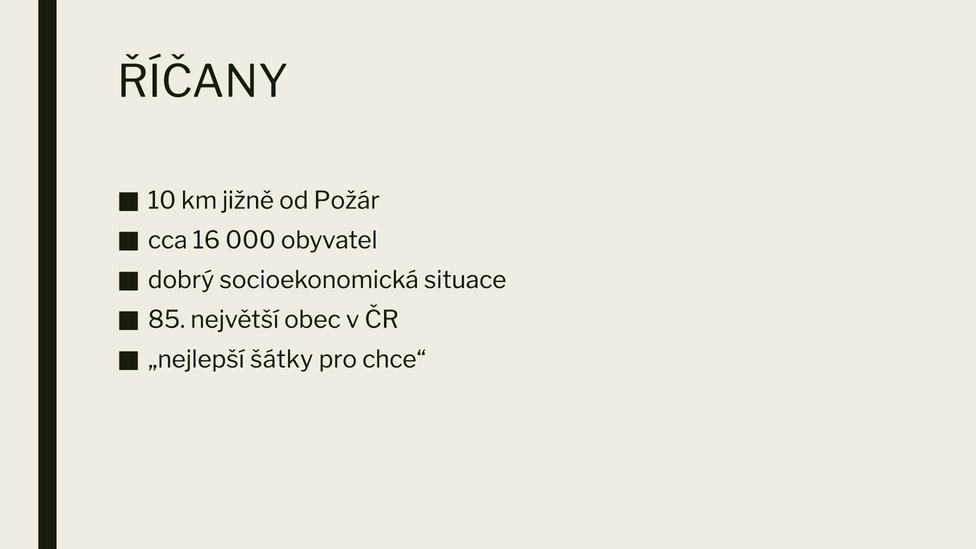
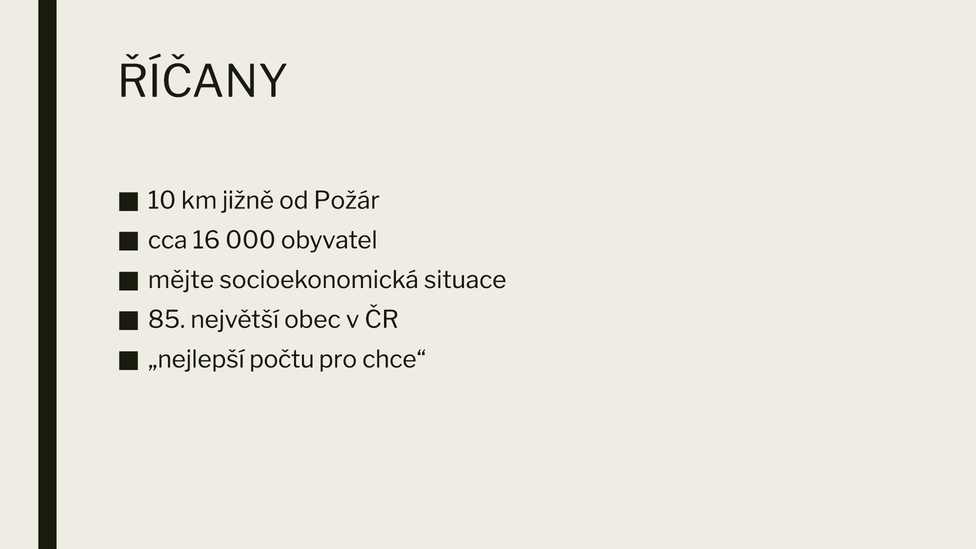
dobrý: dobrý -> mějte
šátky: šátky -> počtu
